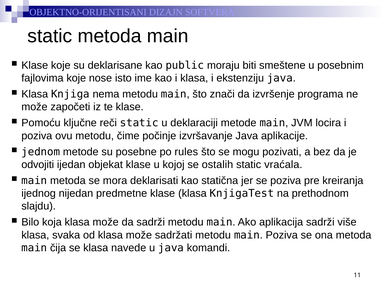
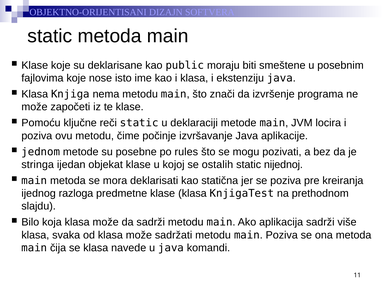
odvojiti: odvojiti -> stringa
vraćala: vraćala -> nijednoj
nijedan: nijedan -> razloga
